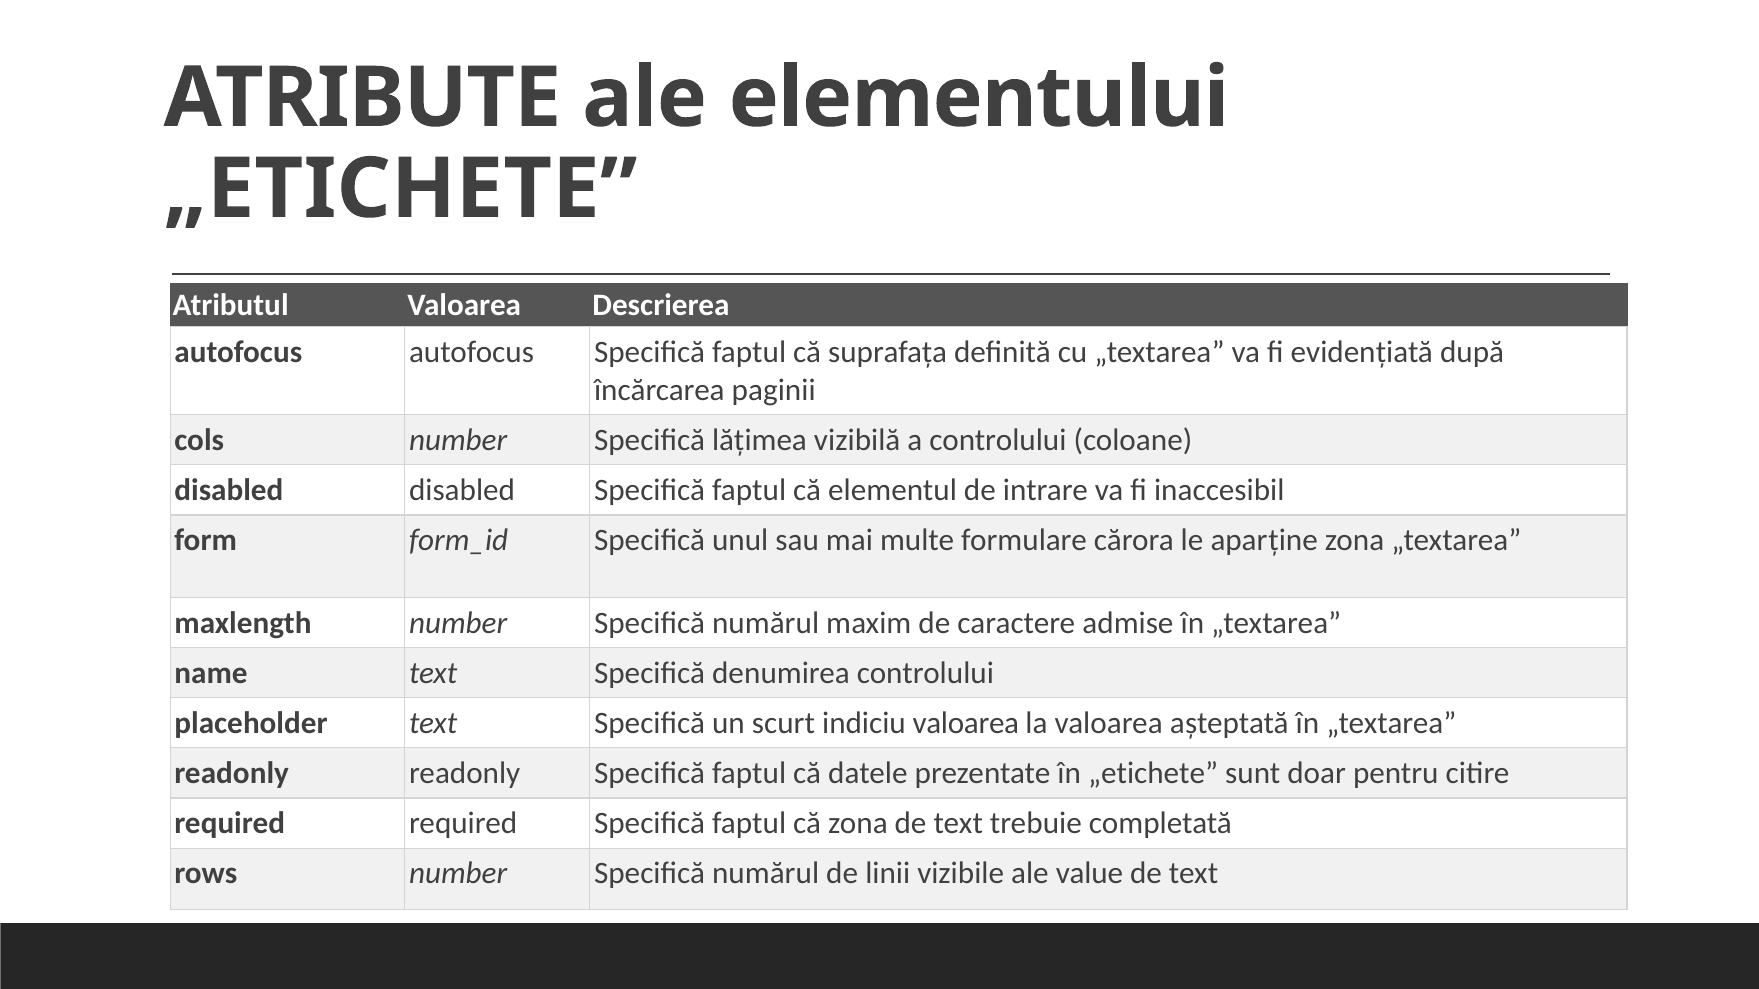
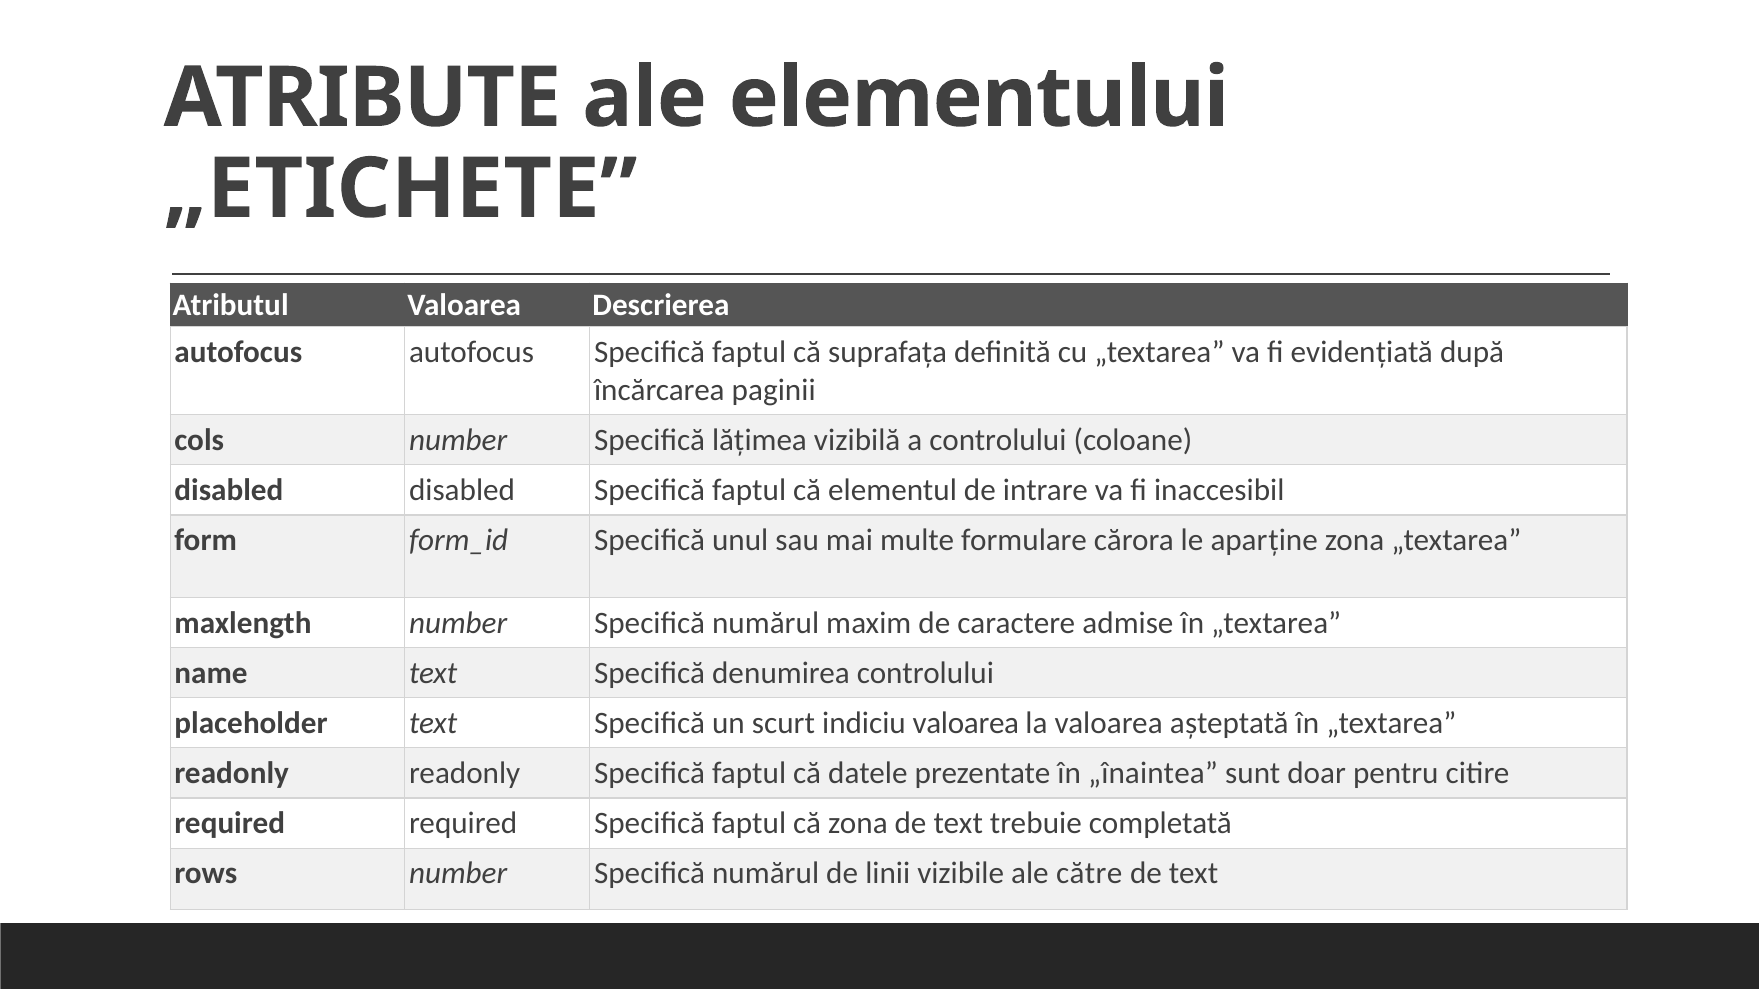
în „etichete: „etichete -> „înaintea
value: value -> către
